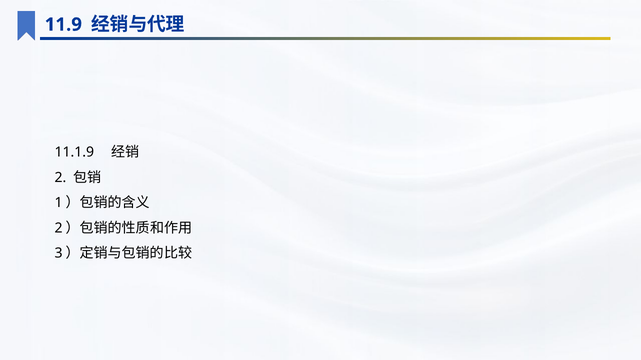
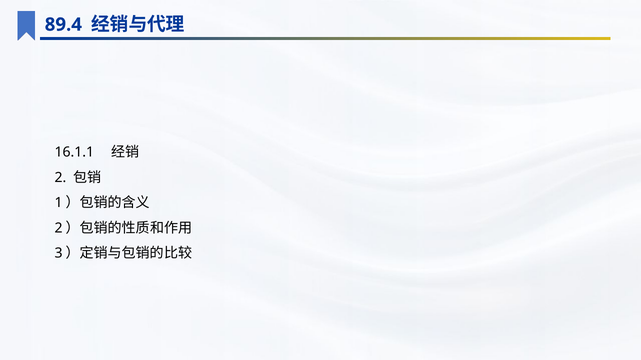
11.9: 11.9 -> 89.4
11.1.9: 11.1.9 -> 16.1.1
